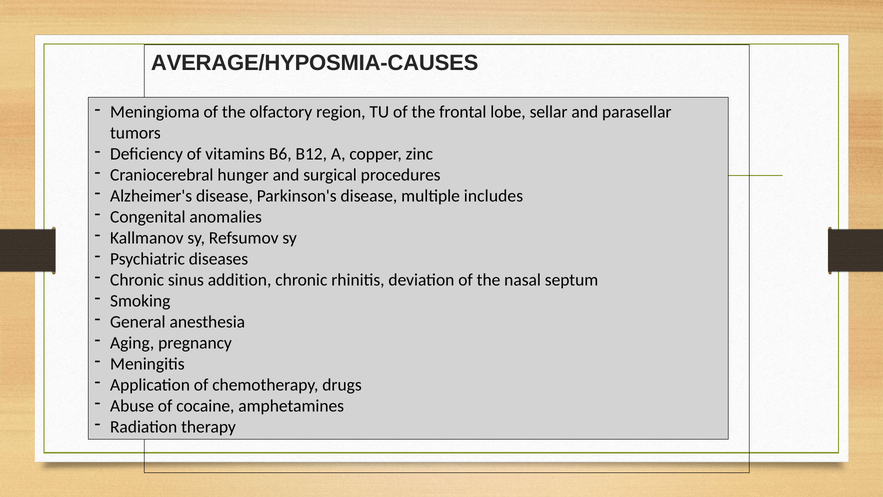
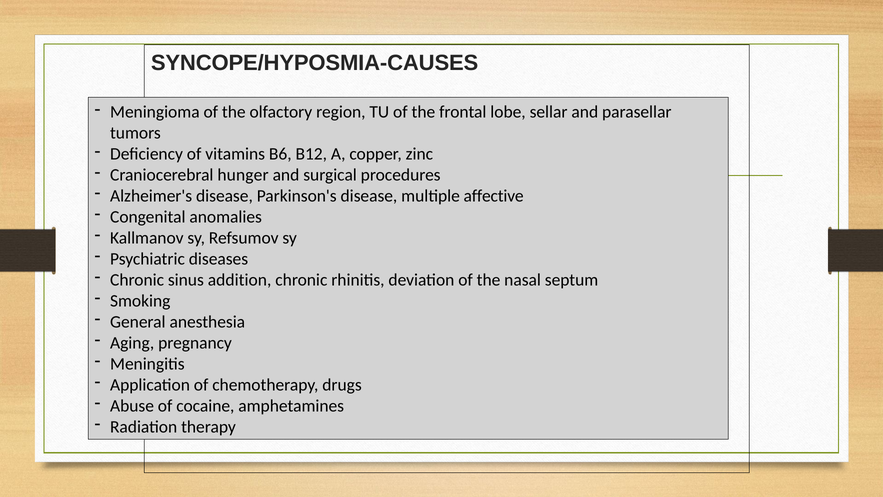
AVERAGE/HYPOSMIA-CAUSES: AVERAGE/HYPOSMIA-CAUSES -> SYNCOPE/HYPOSMIA-CAUSES
includes: includes -> affective
